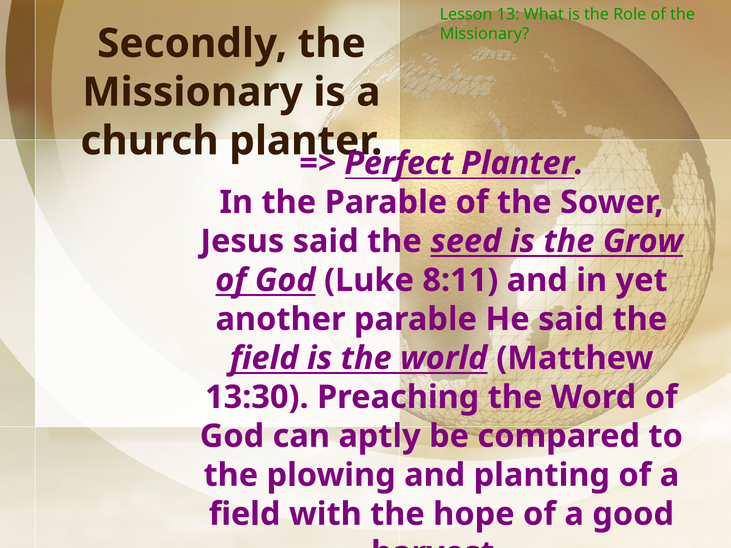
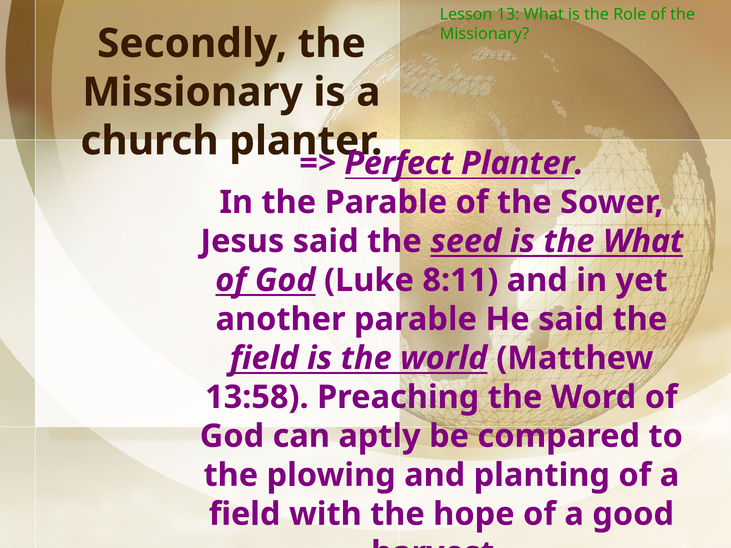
the Grow: Grow -> What
13:30: 13:30 -> 13:58
